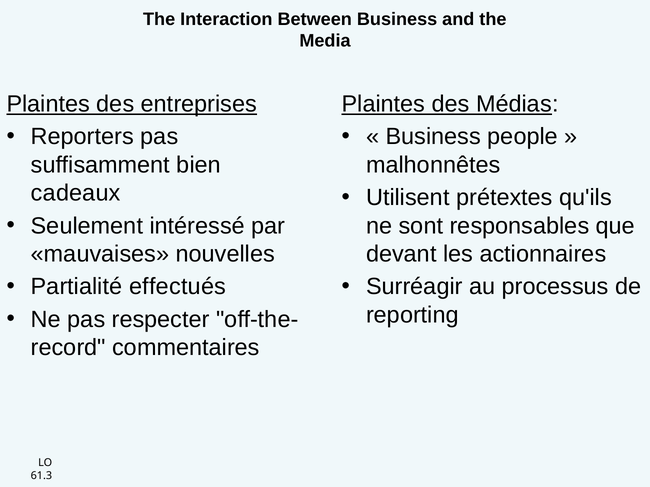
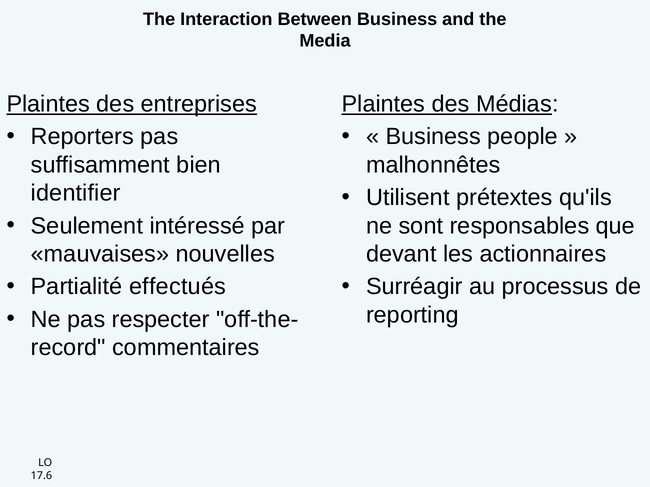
cadeaux: cadeaux -> identifier
61.3: 61.3 -> 17.6
